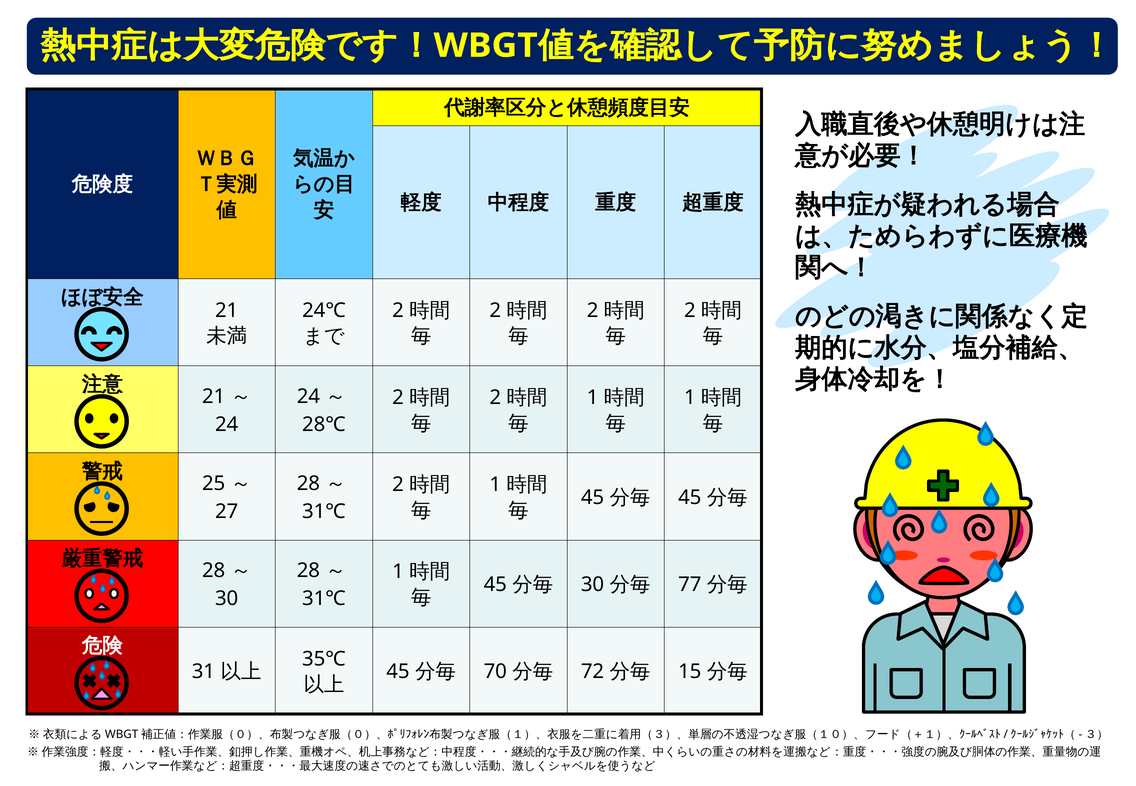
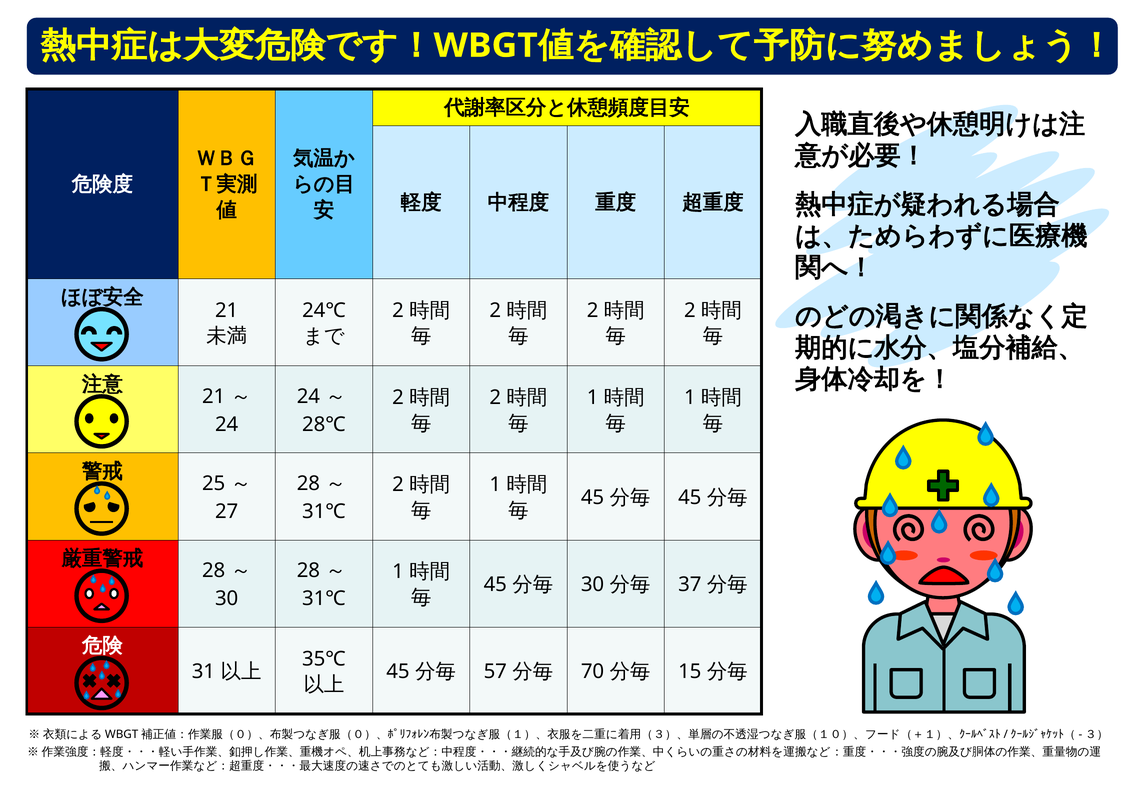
77: 77 -> 37
70: 70 -> 57
72: 72 -> 70
